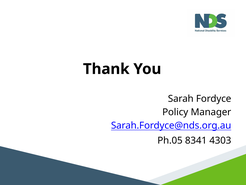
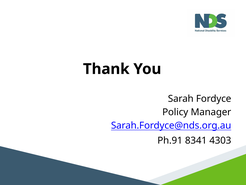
Ph.05: Ph.05 -> Ph.91
